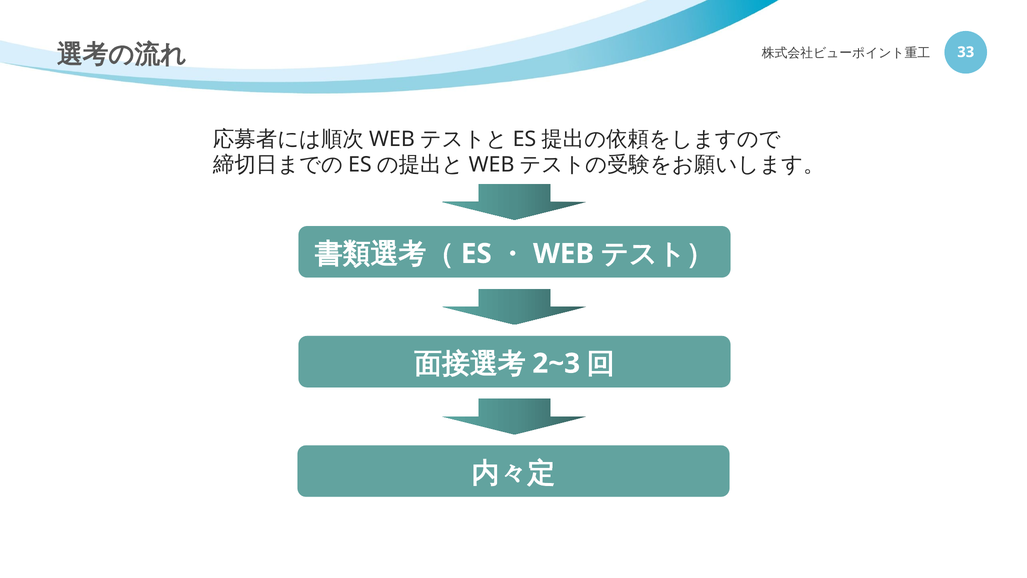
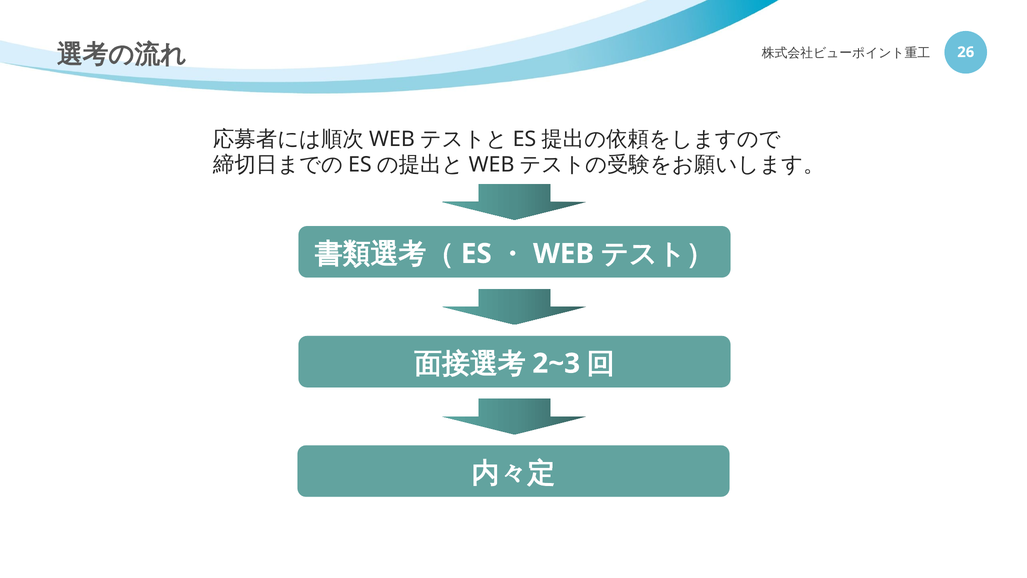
33: 33 -> 26
